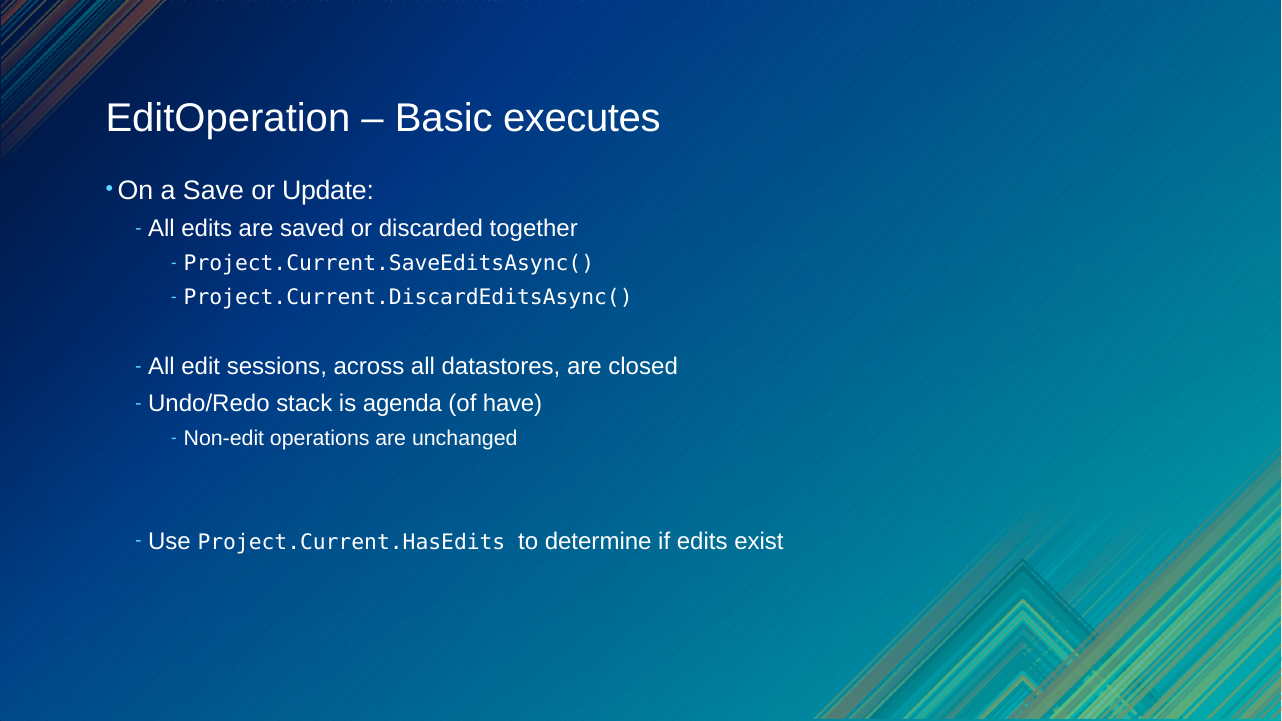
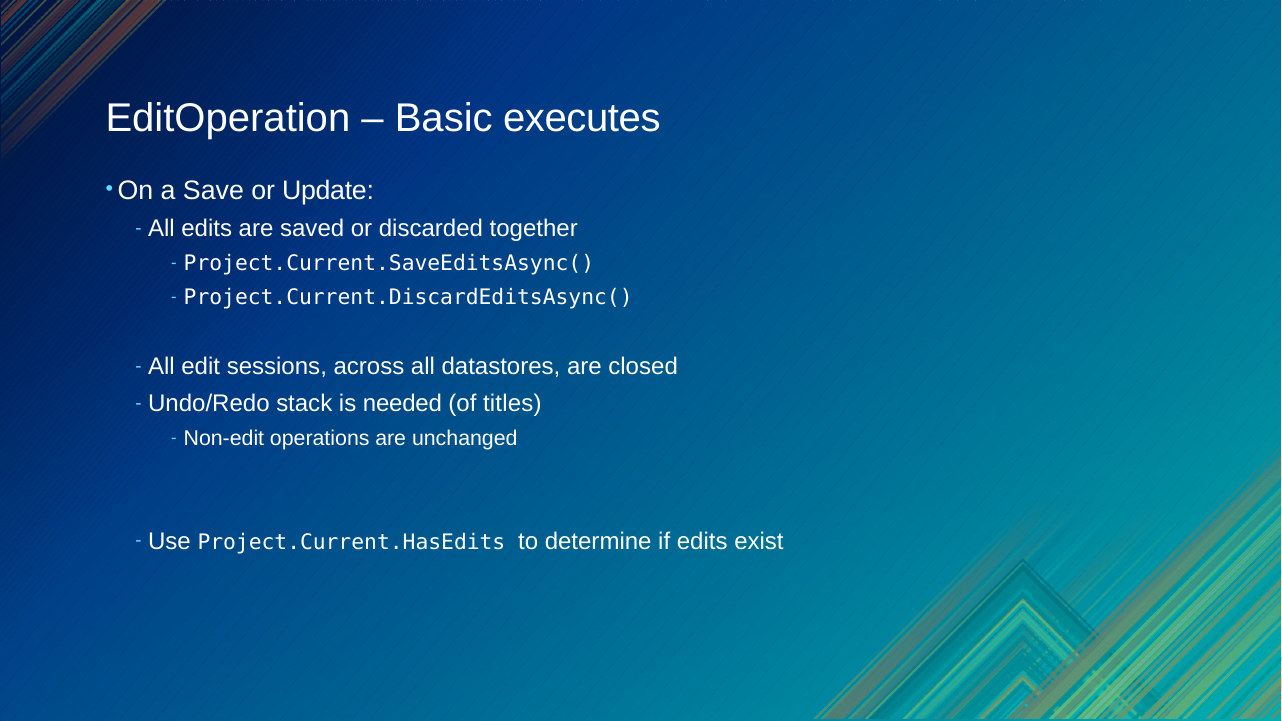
agenda: agenda -> needed
have: have -> titles
